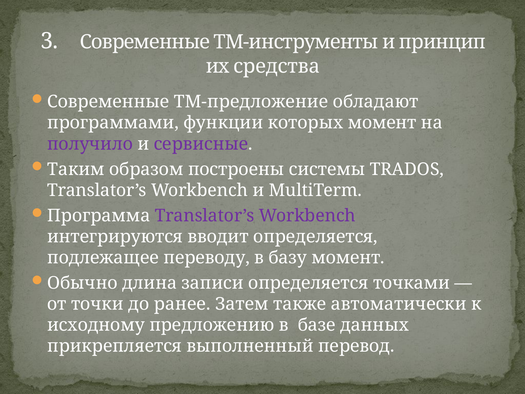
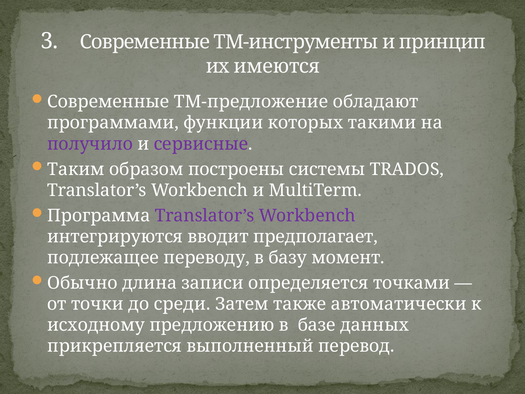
средства: средства -> имеются
которых момент: момент -> такими
вводит определяется: определяется -> предполагает
ранее: ранее -> среди
